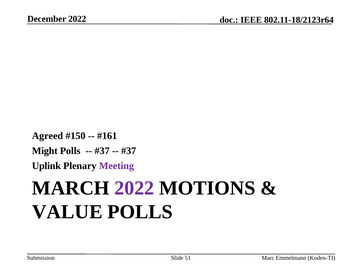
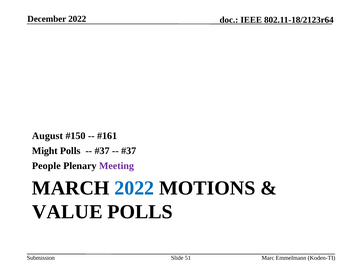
Agreed: Agreed -> August
Uplink: Uplink -> People
2022 at (134, 188) colour: purple -> blue
